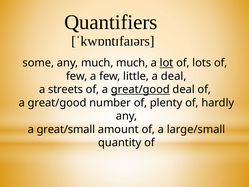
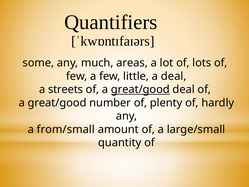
much much: much -> areas
lot underline: present -> none
great/small: great/small -> from/small
